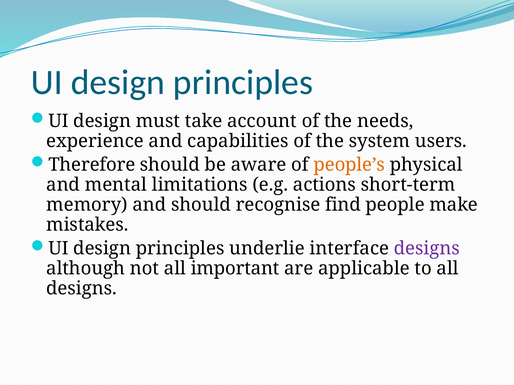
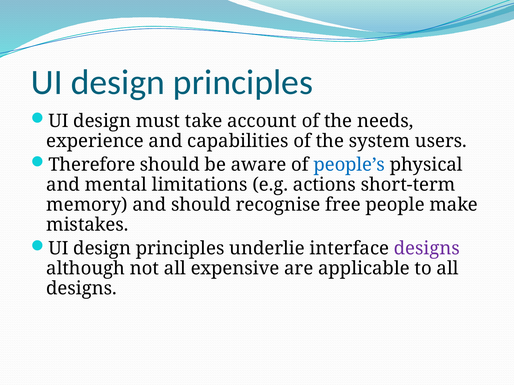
people’s colour: orange -> blue
find: find -> free
important: important -> expensive
